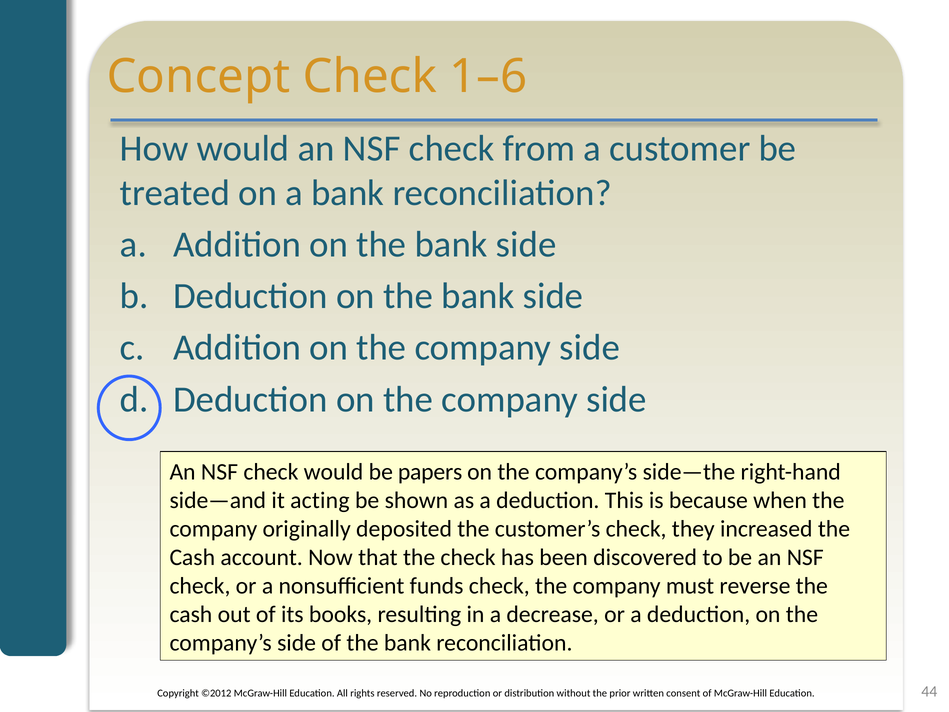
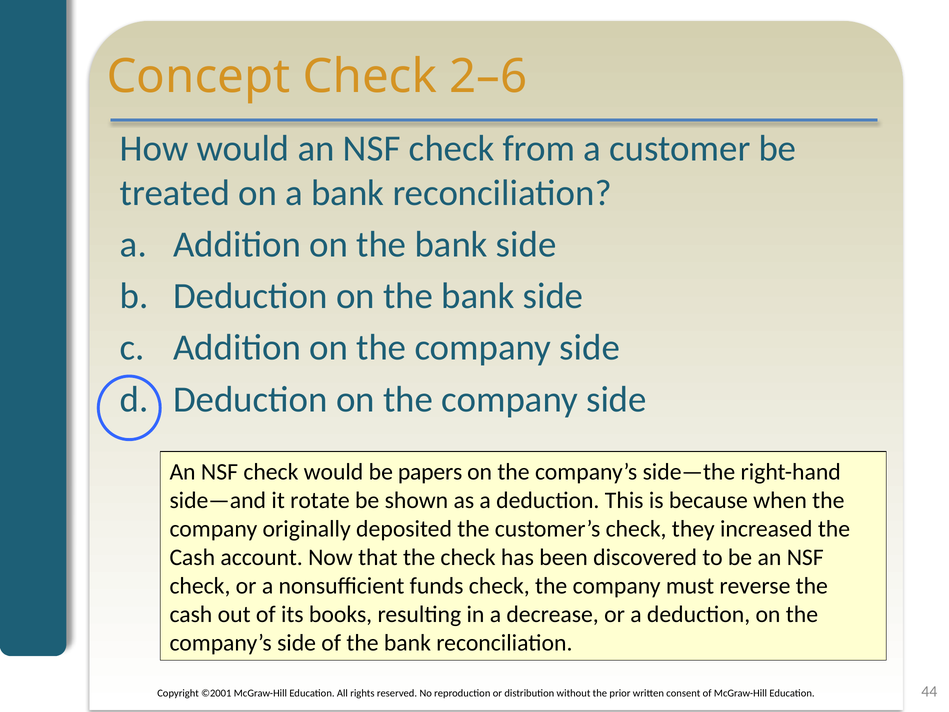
1–6: 1–6 -> 2–6
acting: acting -> rotate
©2012: ©2012 -> ©2001
